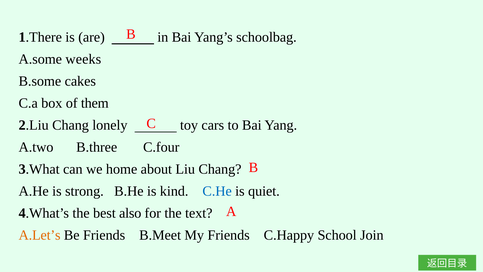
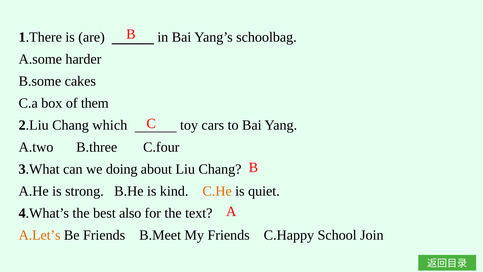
weeks: weeks -> harder
lonely: lonely -> which
home: home -> doing
C.He colour: blue -> orange
